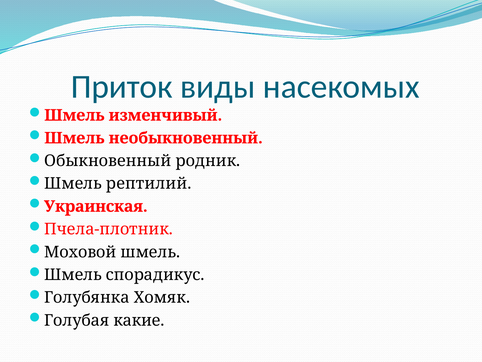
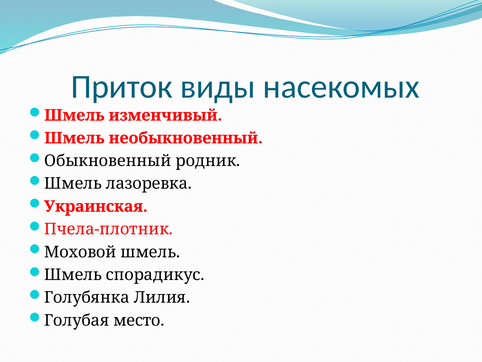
рептилий: рептилий -> лазоревка
Хомяк: Хомяк -> Лилия
какие: какие -> место
